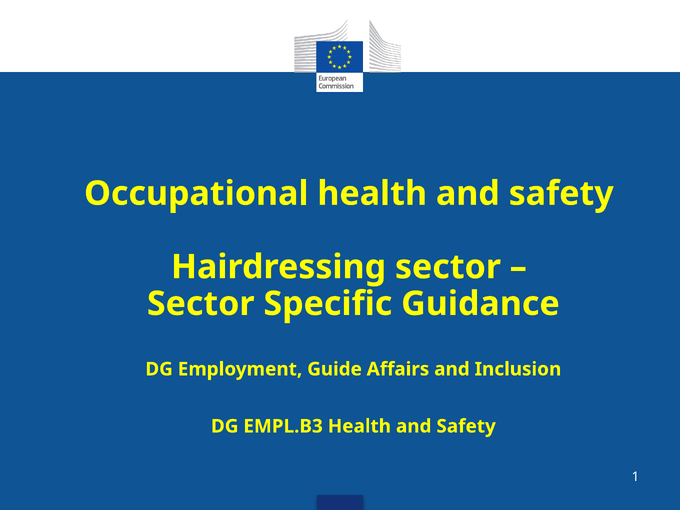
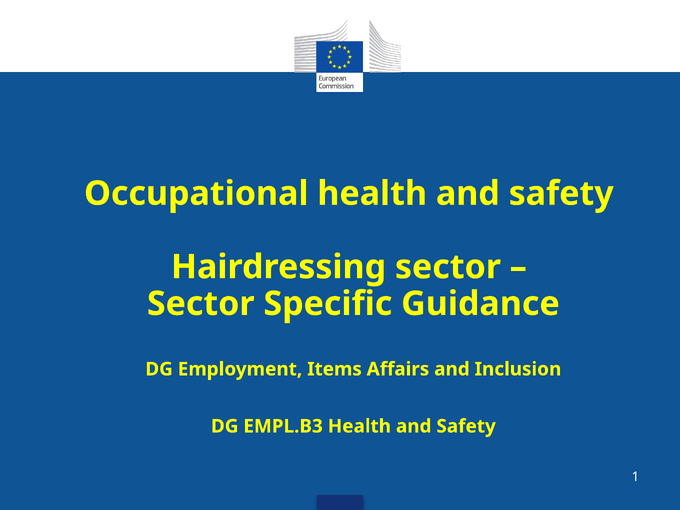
Guide: Guide -> Items
